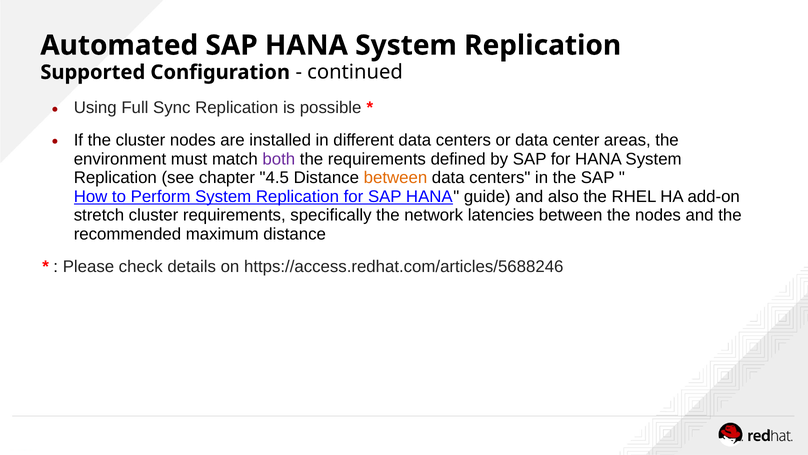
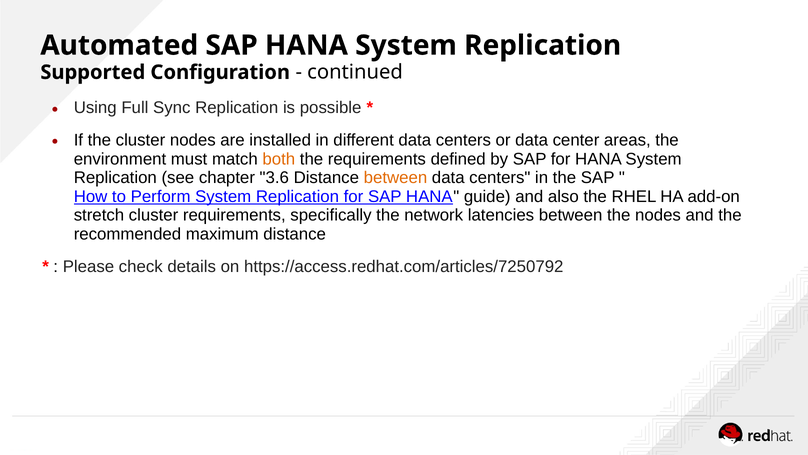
both colour: purple -> orange
4.5: 4.5 -> 3.6
https://access.redhat.com/articles/5688246: https://access.redhat.com/articles/5688246 -> https://access.redhat.com/articles/7250792
